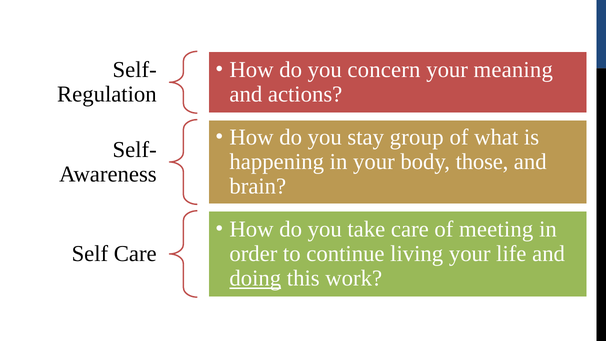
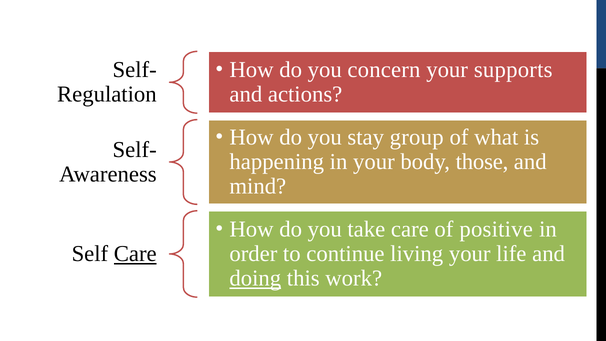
meaning: meaning -> supports
brain: brain -> mind
meeting: meeting -> positive
Care at (135, 254) underline: none -> present
